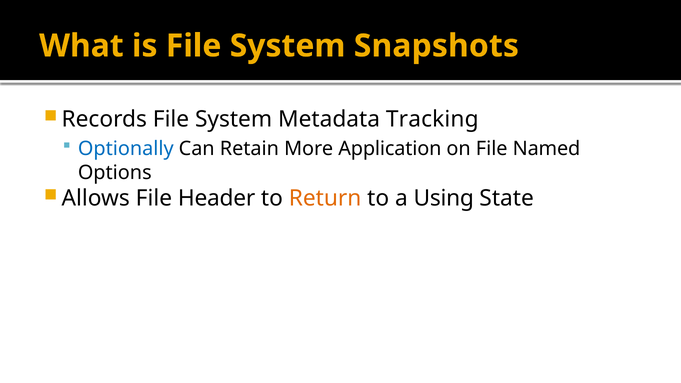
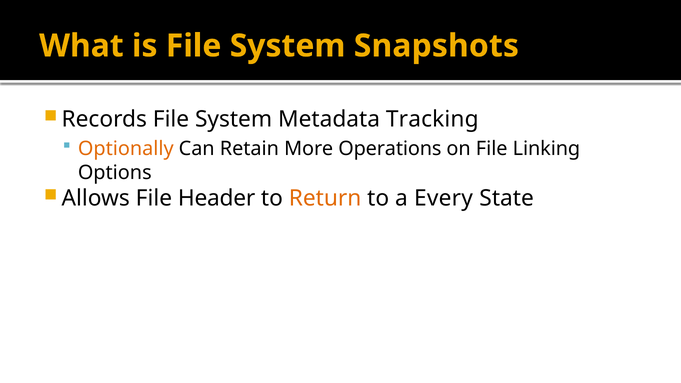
Optionally colour: blue -> orange
Application: Application -> Operations
Named: Named -> Linking
Using: Using -> Every
